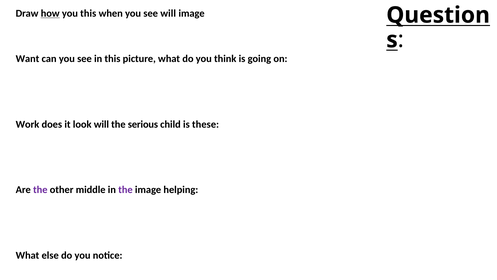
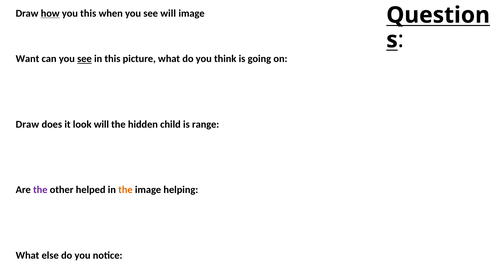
see at (84, 59) underline: none -> present
Work at (27, 124): Work -> Draw
serious: serious -> hidden
these: these -> range
middle: middle -> helped
the at (125, 190) colour: purple -> orange
